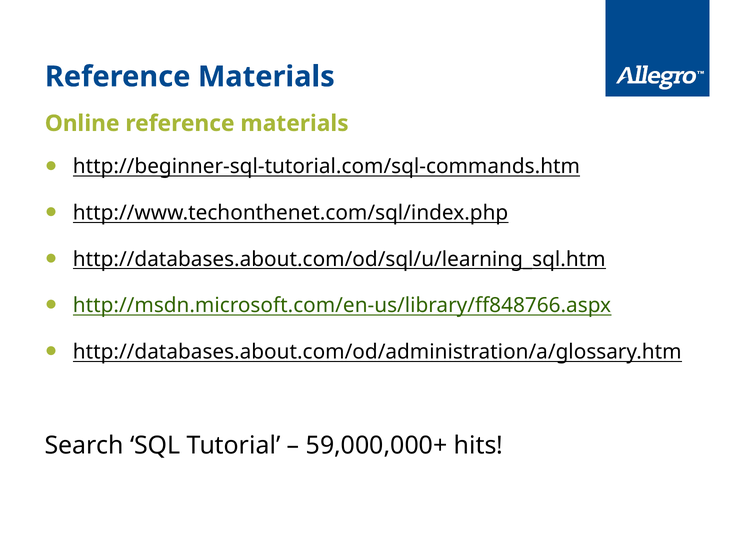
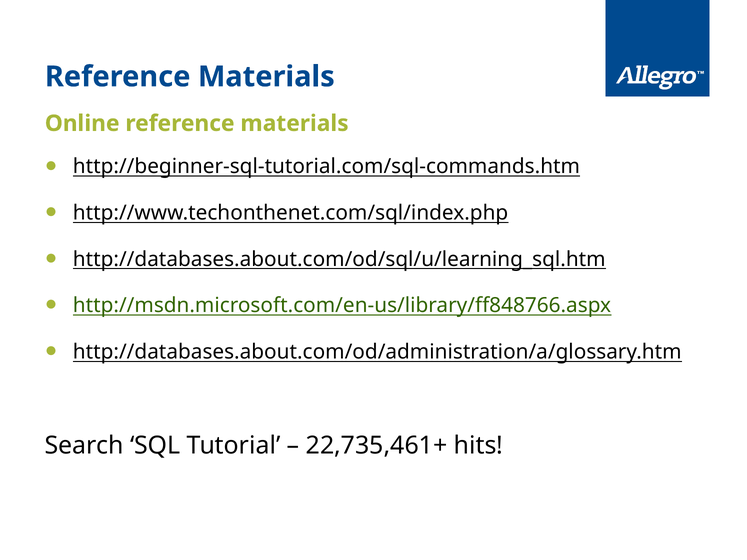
59,000,000+: 59,000,000+ -> 22,735,461+
